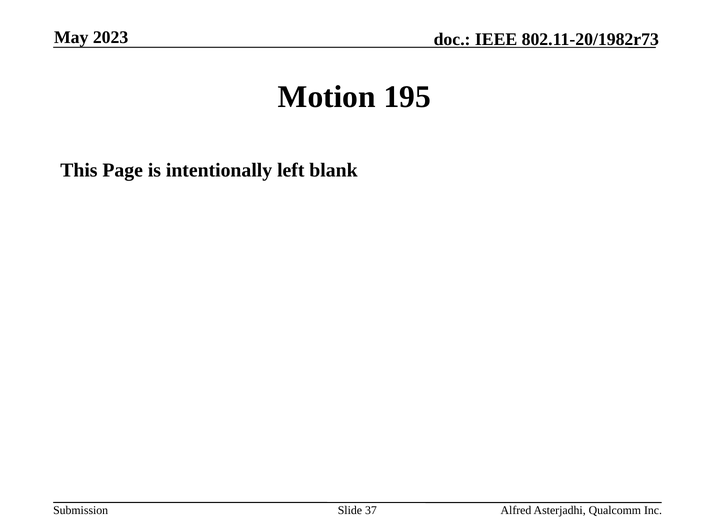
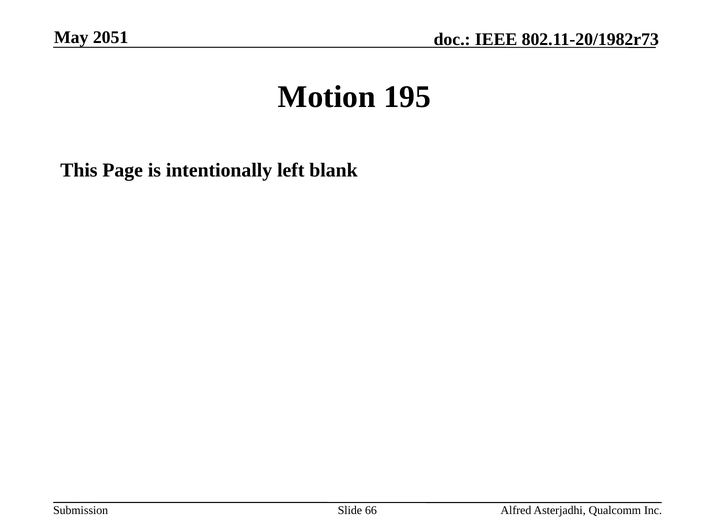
2023: 2023 -> 2051
37: 37 -> 66
